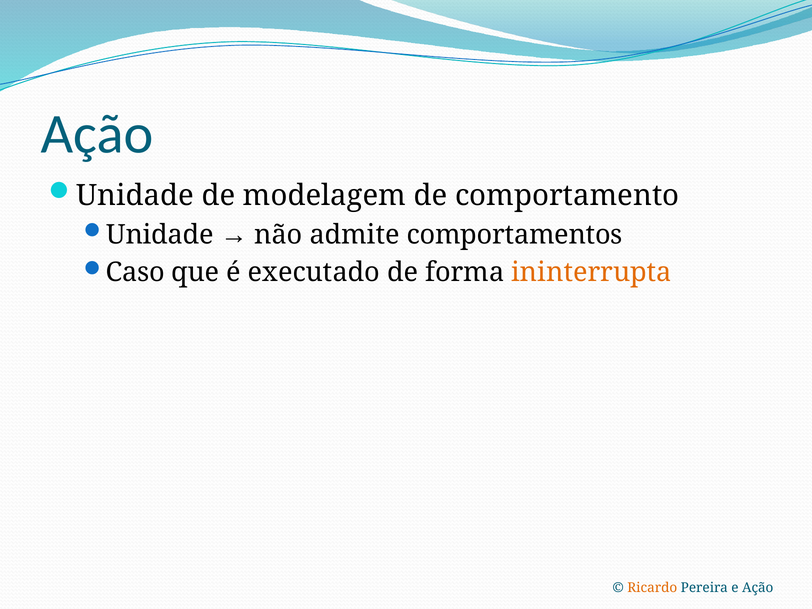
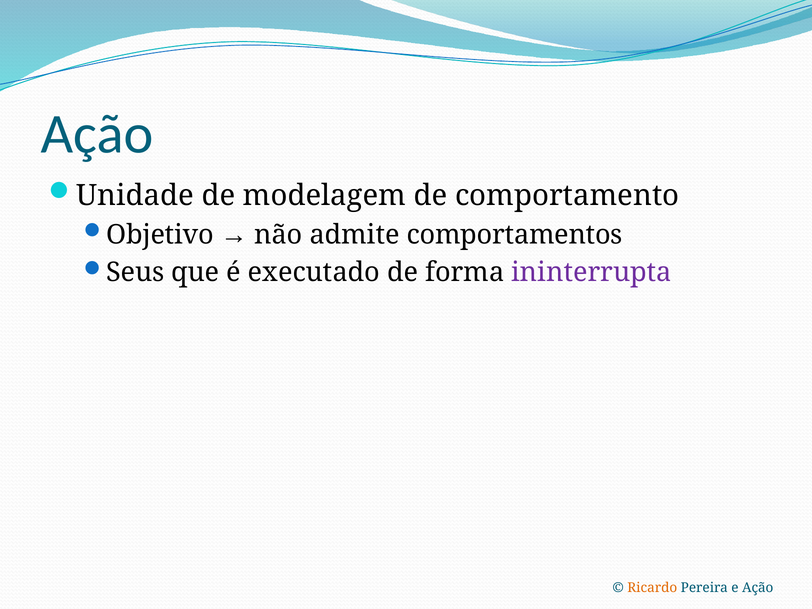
Unidade at (160, 235): Unidade -> Objetivo
Caso: Caso -> Seus
ininterrupta colour: orange -> purple
